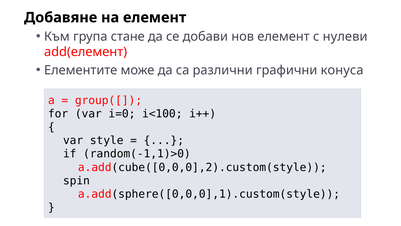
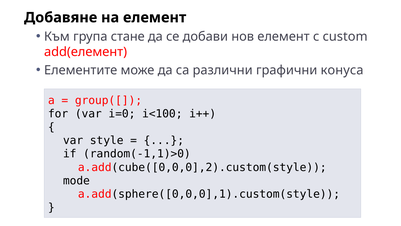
нулеви: нулеви -> custom
spin: spin -> mode
